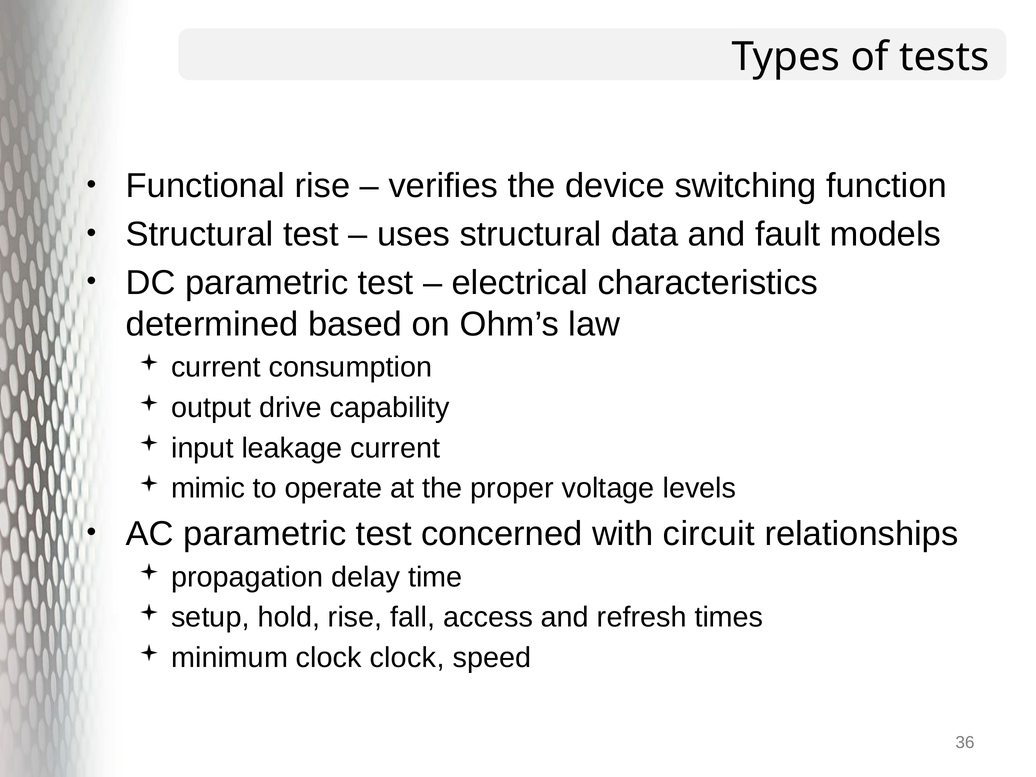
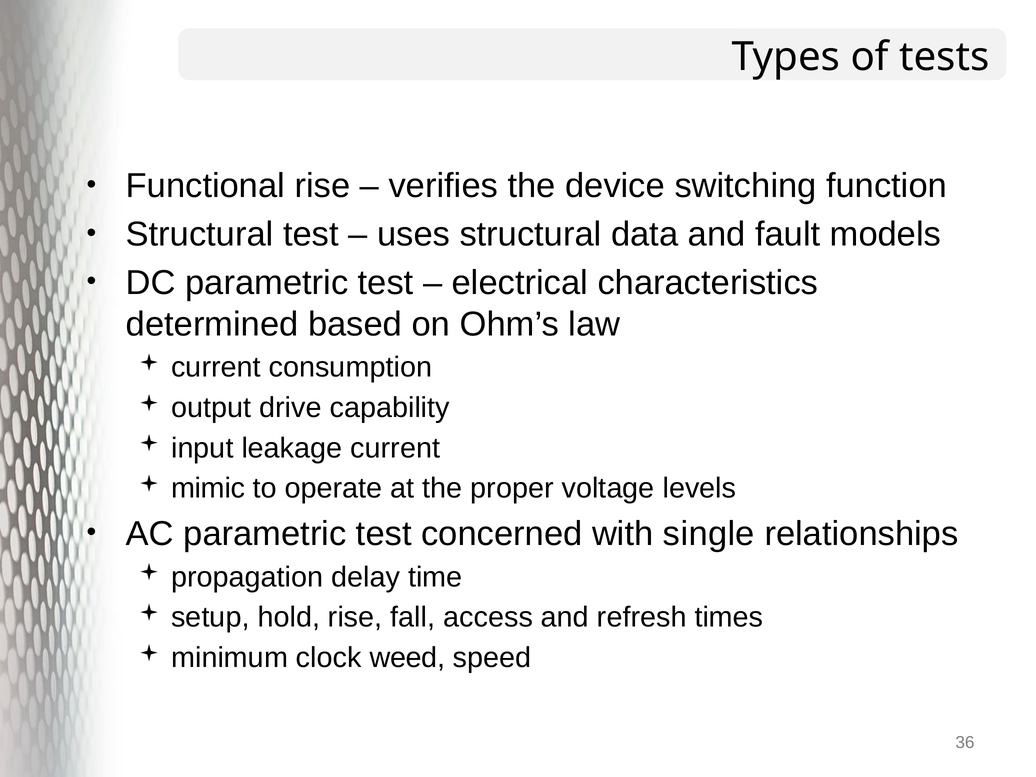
circuit: circuit -> single
clock clock: clock -> weed
